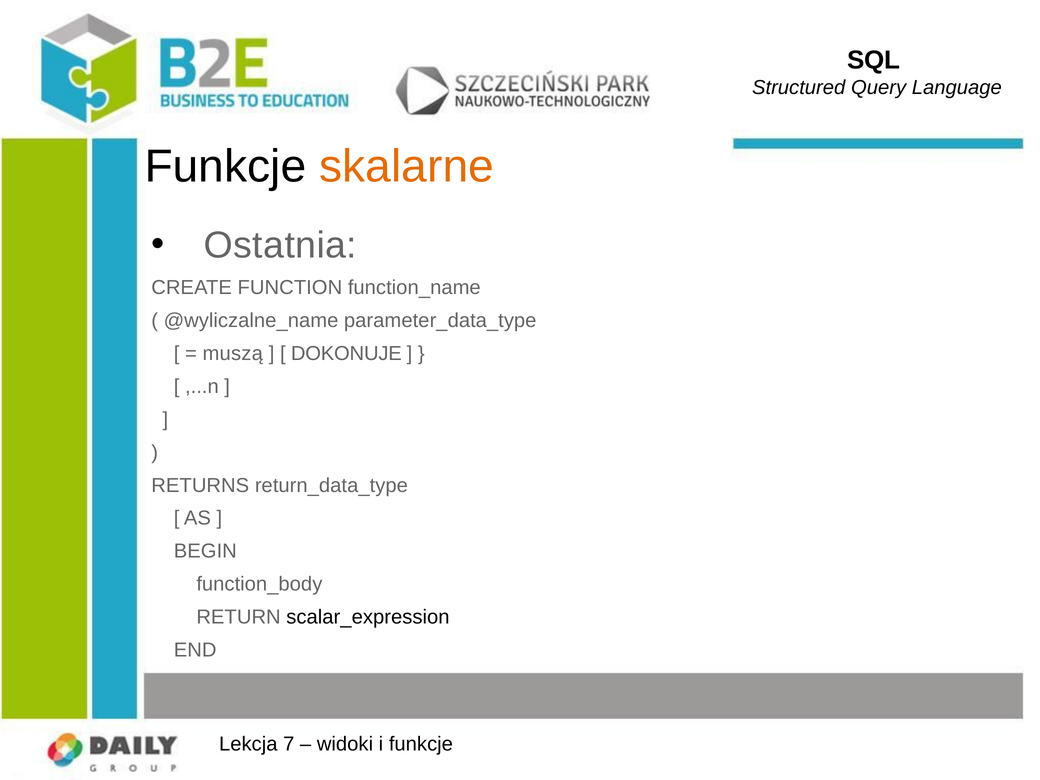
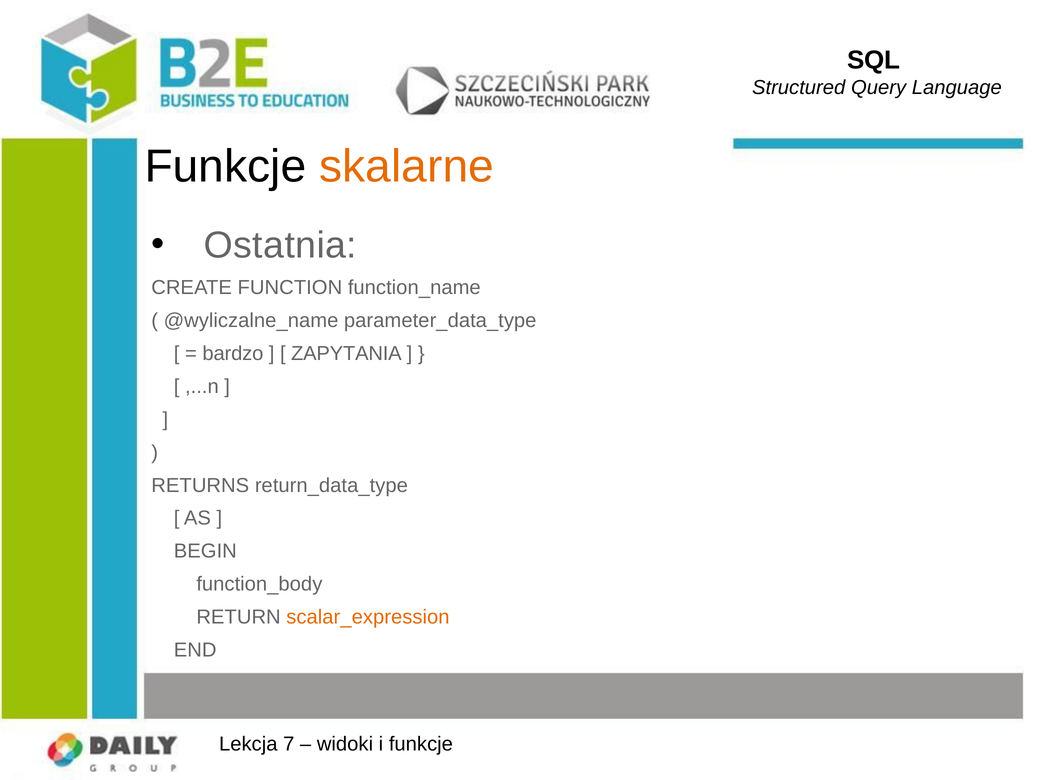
muszą: muszą -> bardzo
DOKONUJE: DOKONUJE -> ZAPYTANIA
scalar_expression colour: black -> orange
